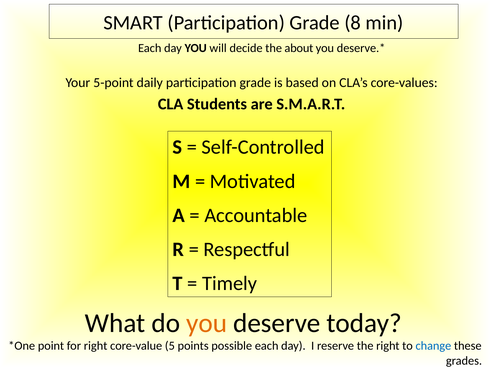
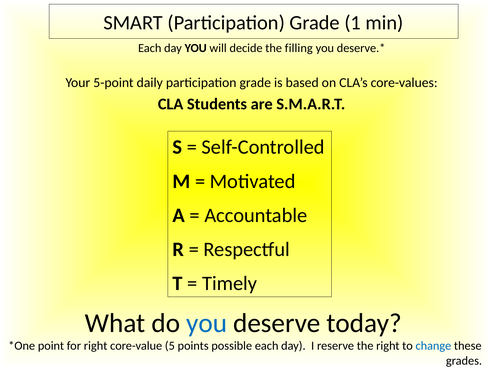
8: 8 -> 1
about: about -> filling
you at (207, 323) colour: orange -> blue
